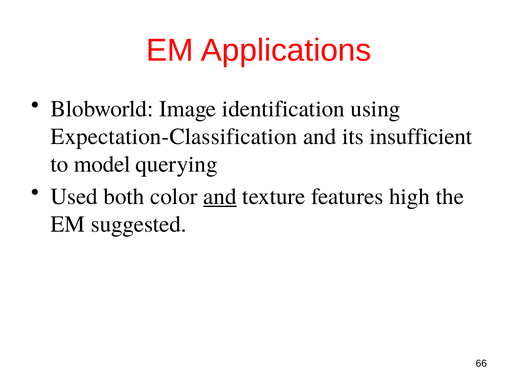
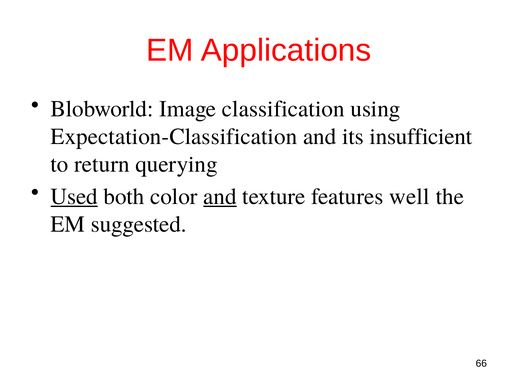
identification: identification -> classification
model: model -> return
Used underline: none -> present
high: high -> well
